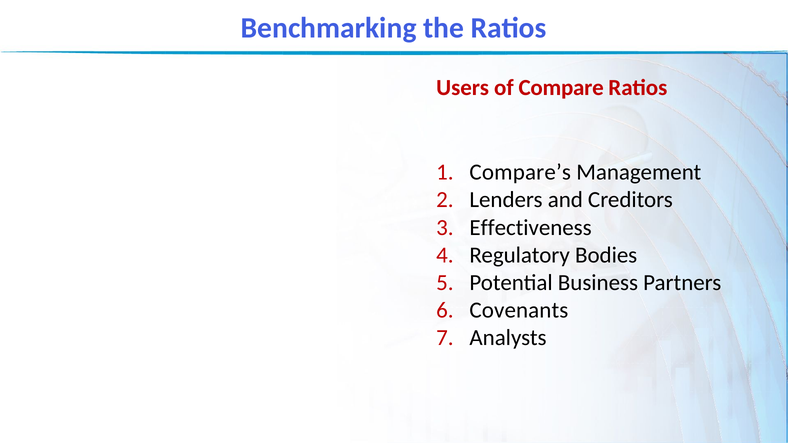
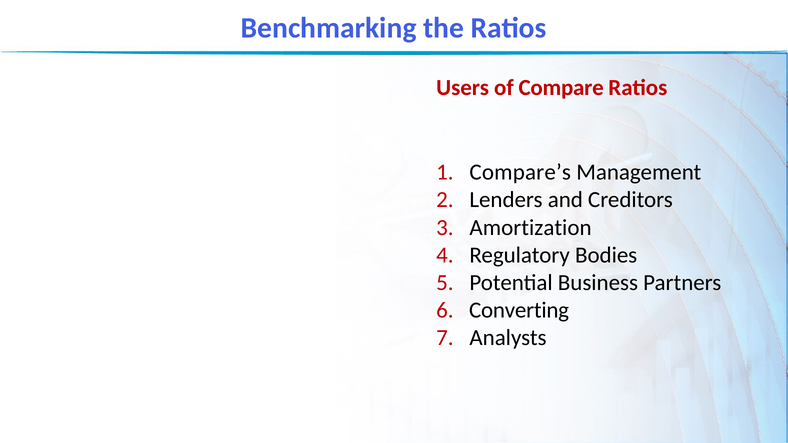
Effectiveness: Effectiveness -> Amortization
Covenants: Covenants -> Converting
